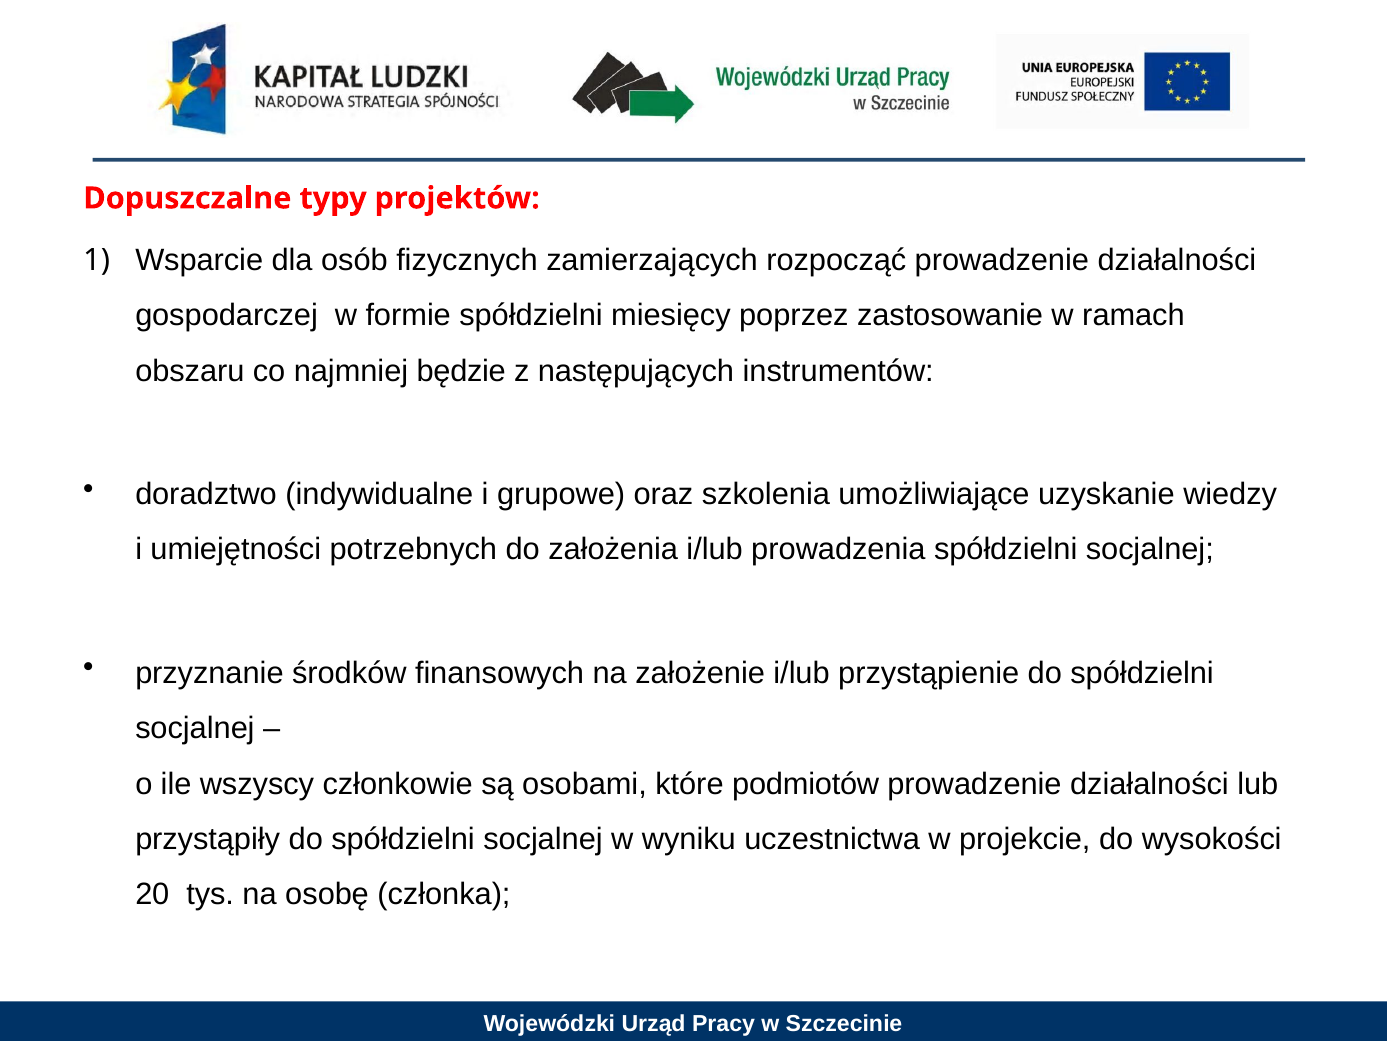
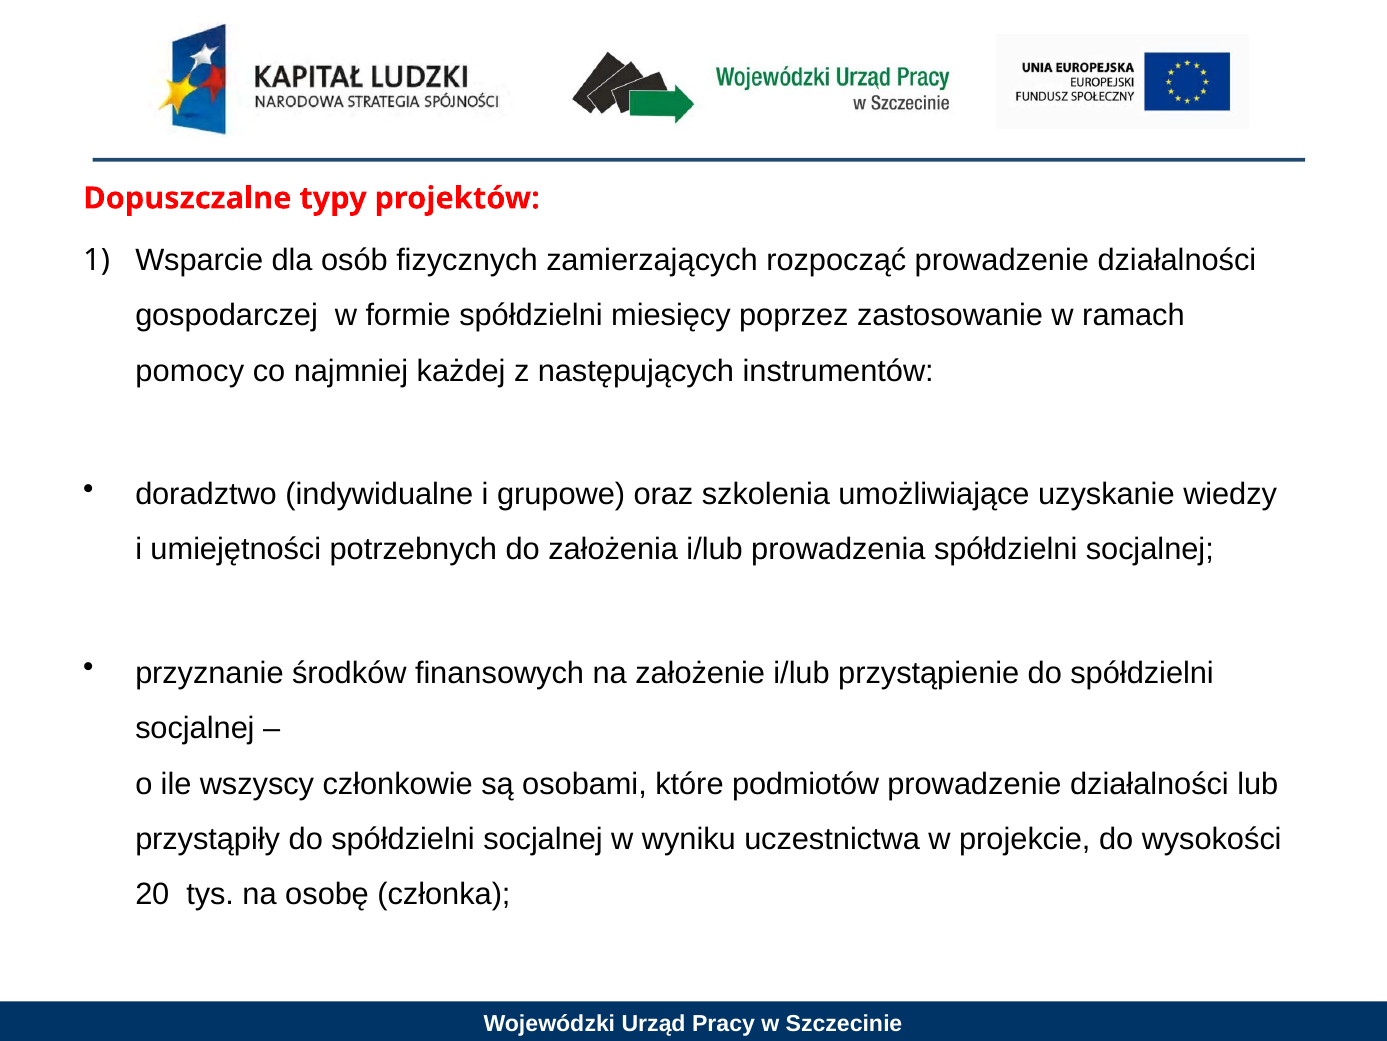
obszaru: obszaru -> pomocy
będzie: będzie -> każdej
